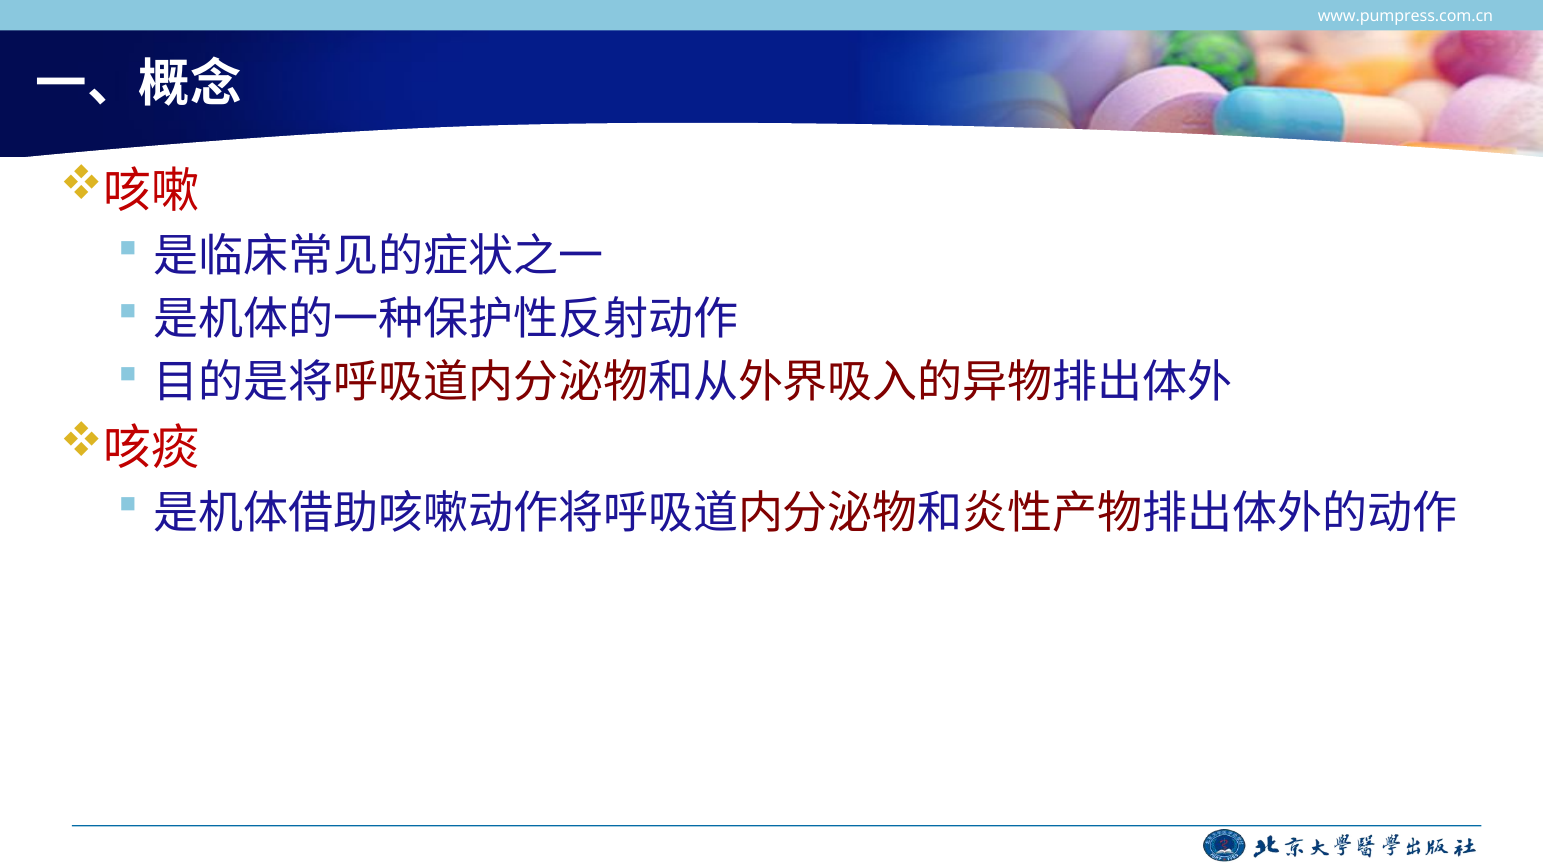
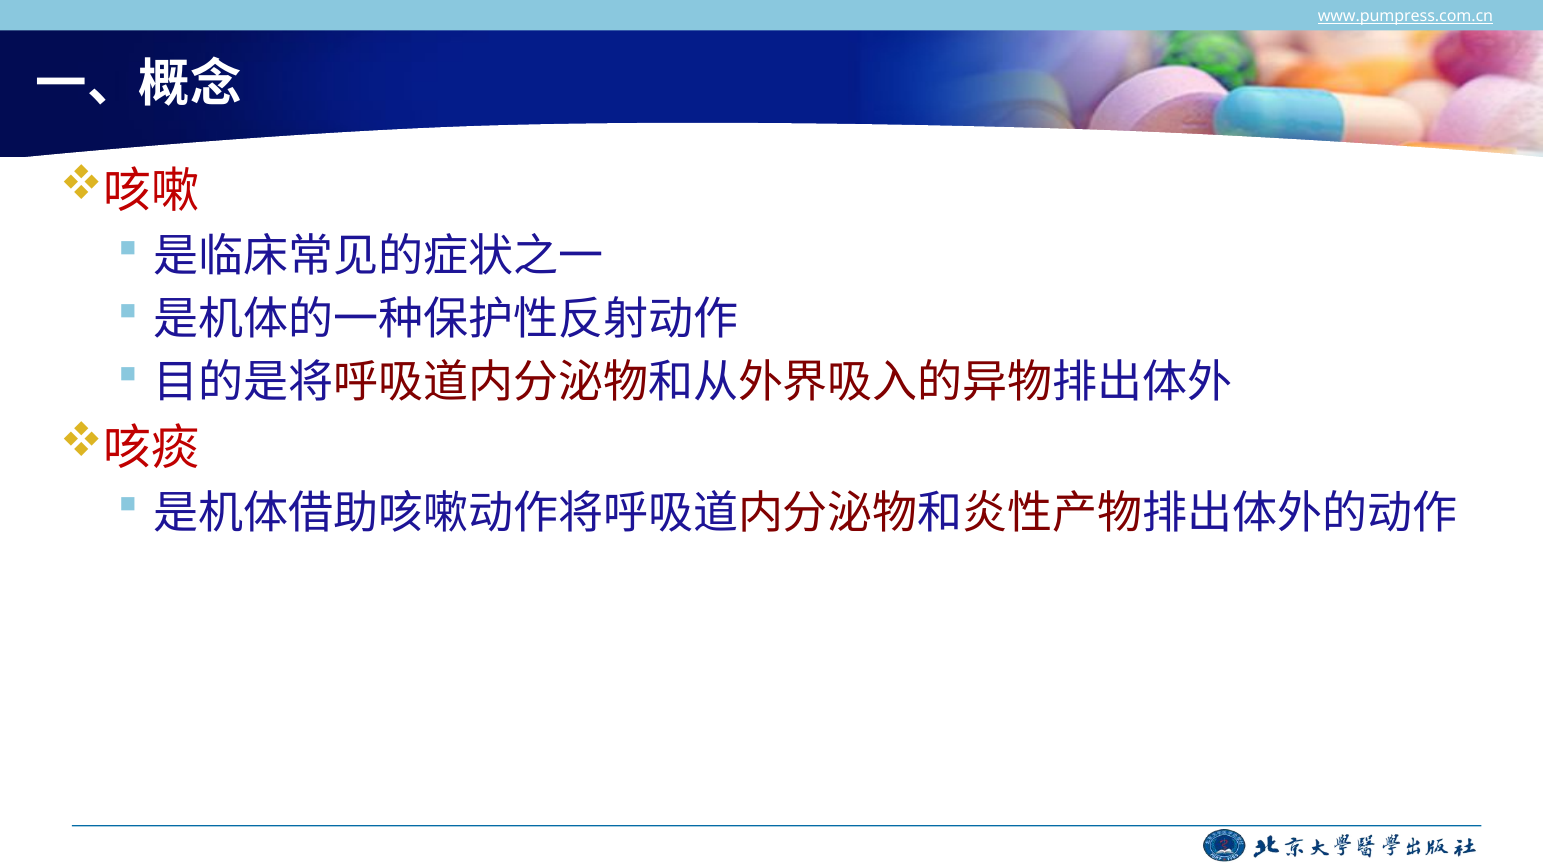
www.pumpress.com.cn underline: none -> present
